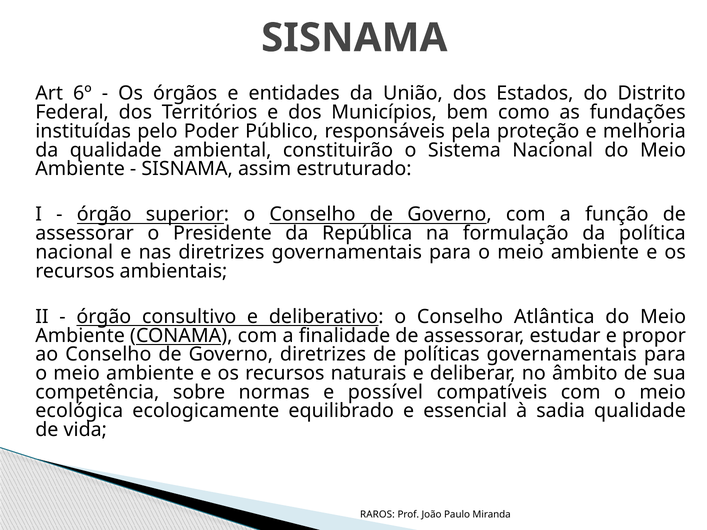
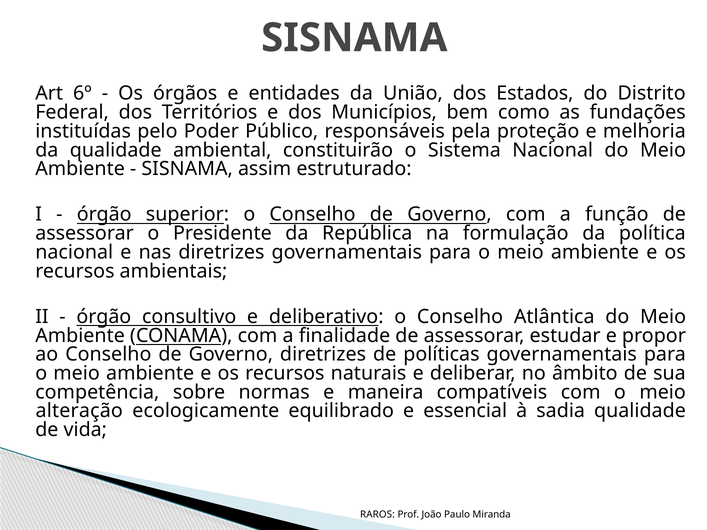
possível: possível -> maneira
ecológica: ecológica -> alteração
